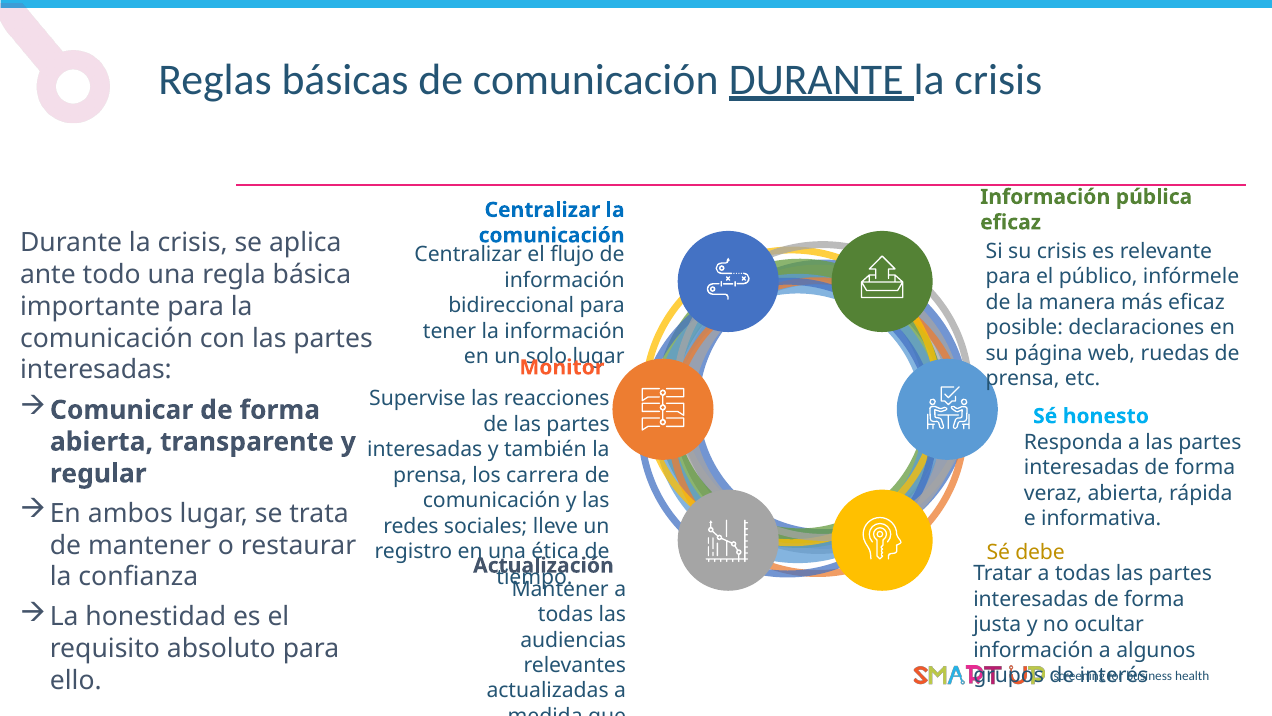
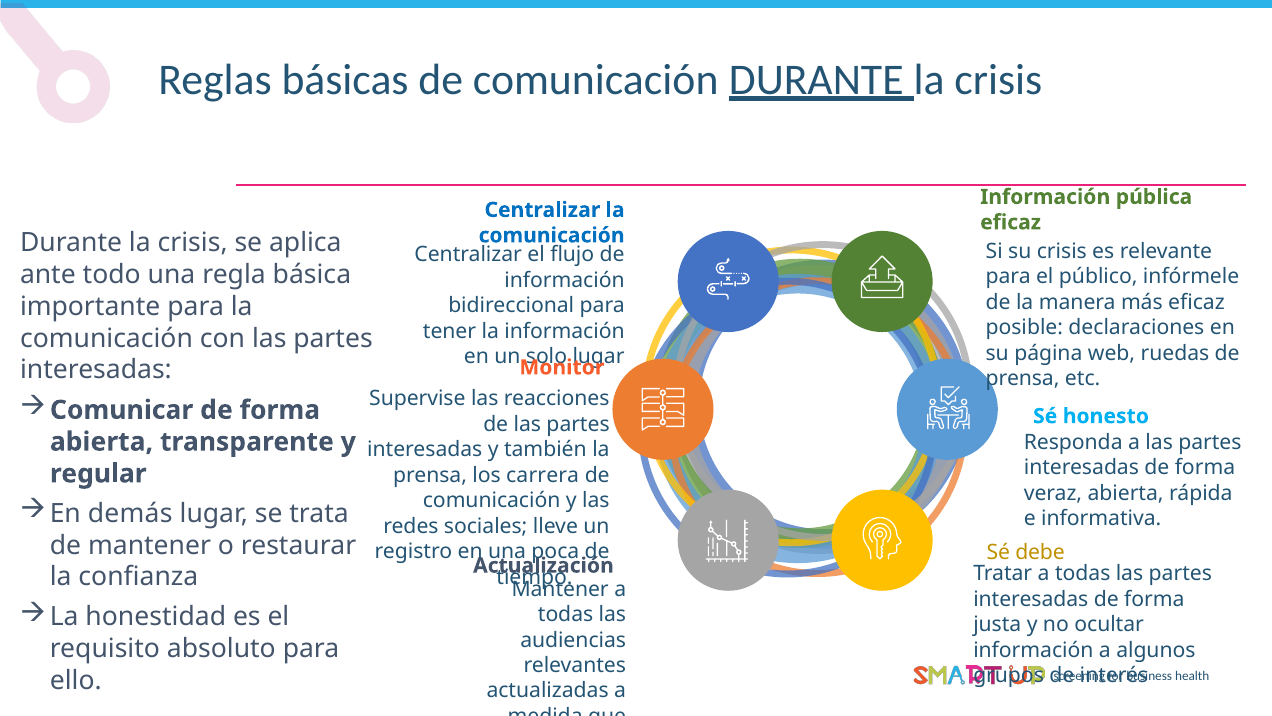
ambos: ambos -> demás
ética: ética -> poca
